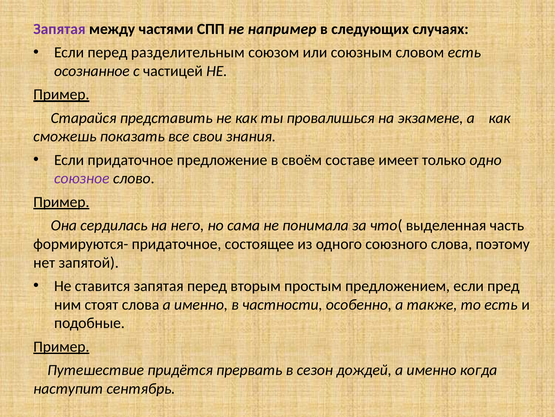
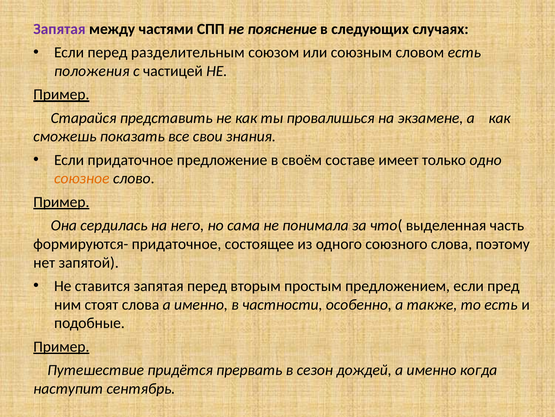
например: например -> пояснение
осознанное: осознанное -> положения
союзное colour: purple -> orange
